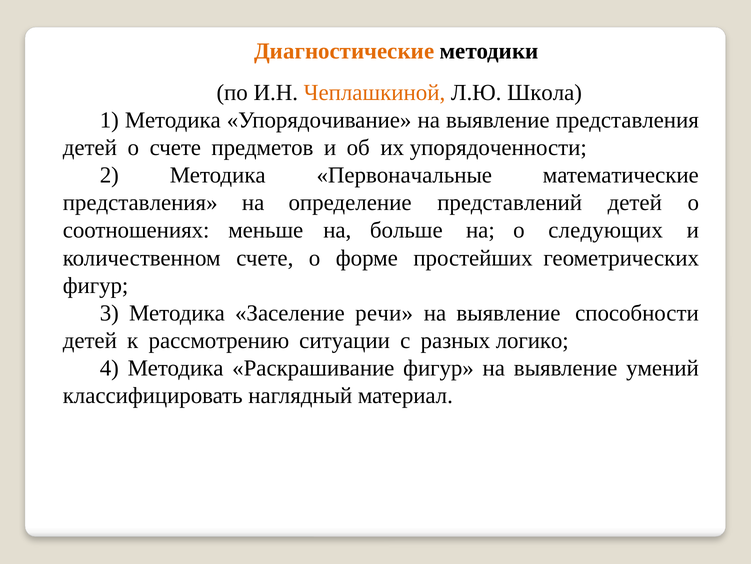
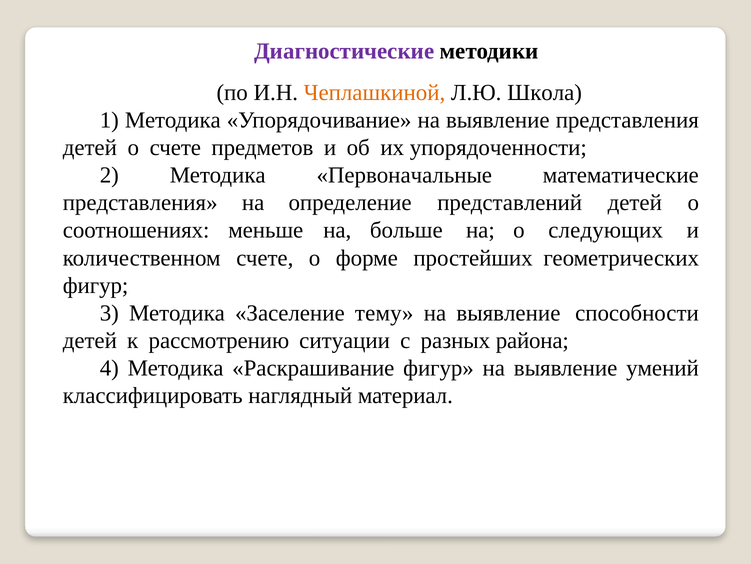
Диагностические colour: orange -> purple
речи: речи -> тему
логико: логико -> района
